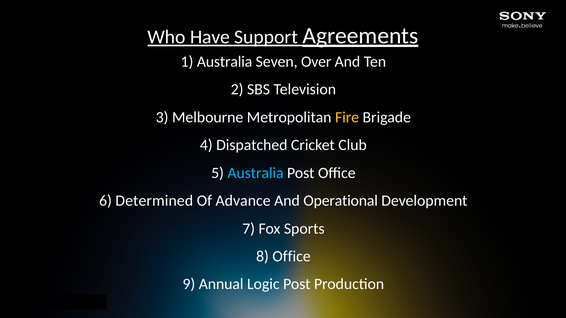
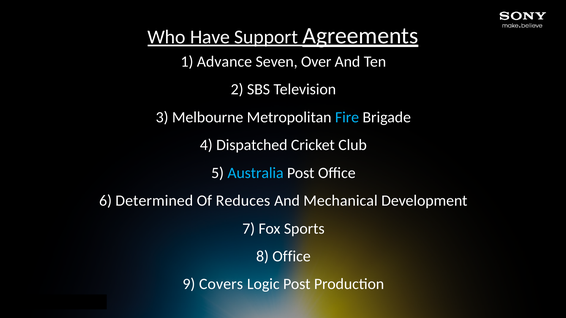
1 Australia: Australia -> Advance
Fire colour: yellow -> light blue
Advance: Advance -> Reduces
Operational: Operational -> Mechanical
Annual: Annual -> Covers
